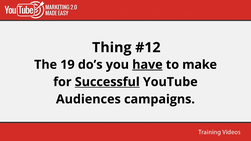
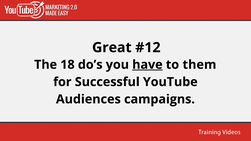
Thing: Thing -> Great
19: 19 -> 18
make: make -> them
Successful underline: present -> none
